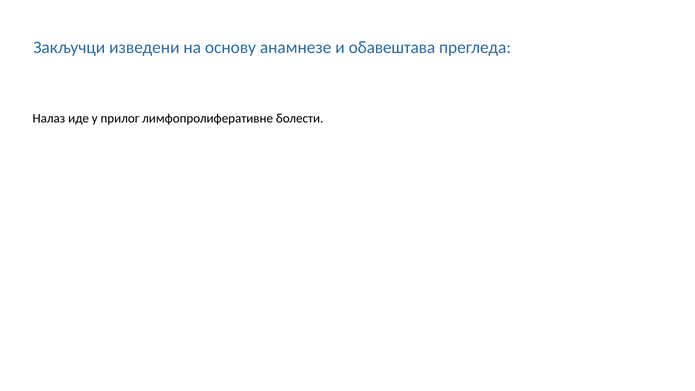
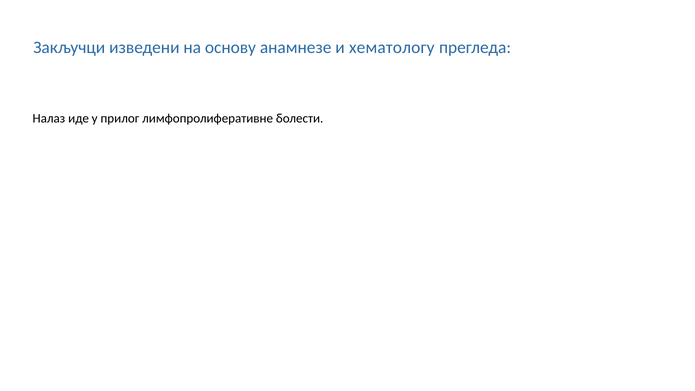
обавештава: обавештава -> хематологу
